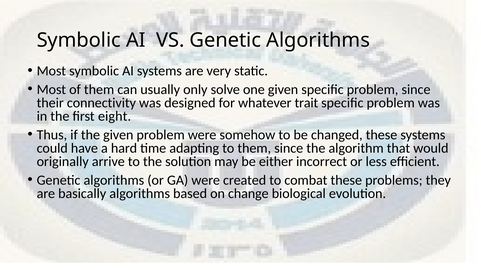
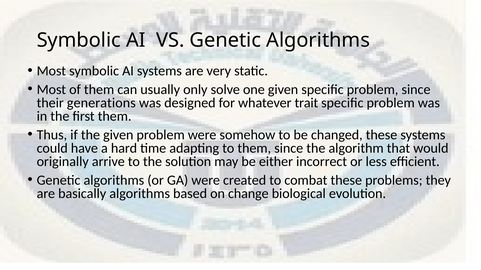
connectivity: connectivity -> generations
first eight: eight -> them
